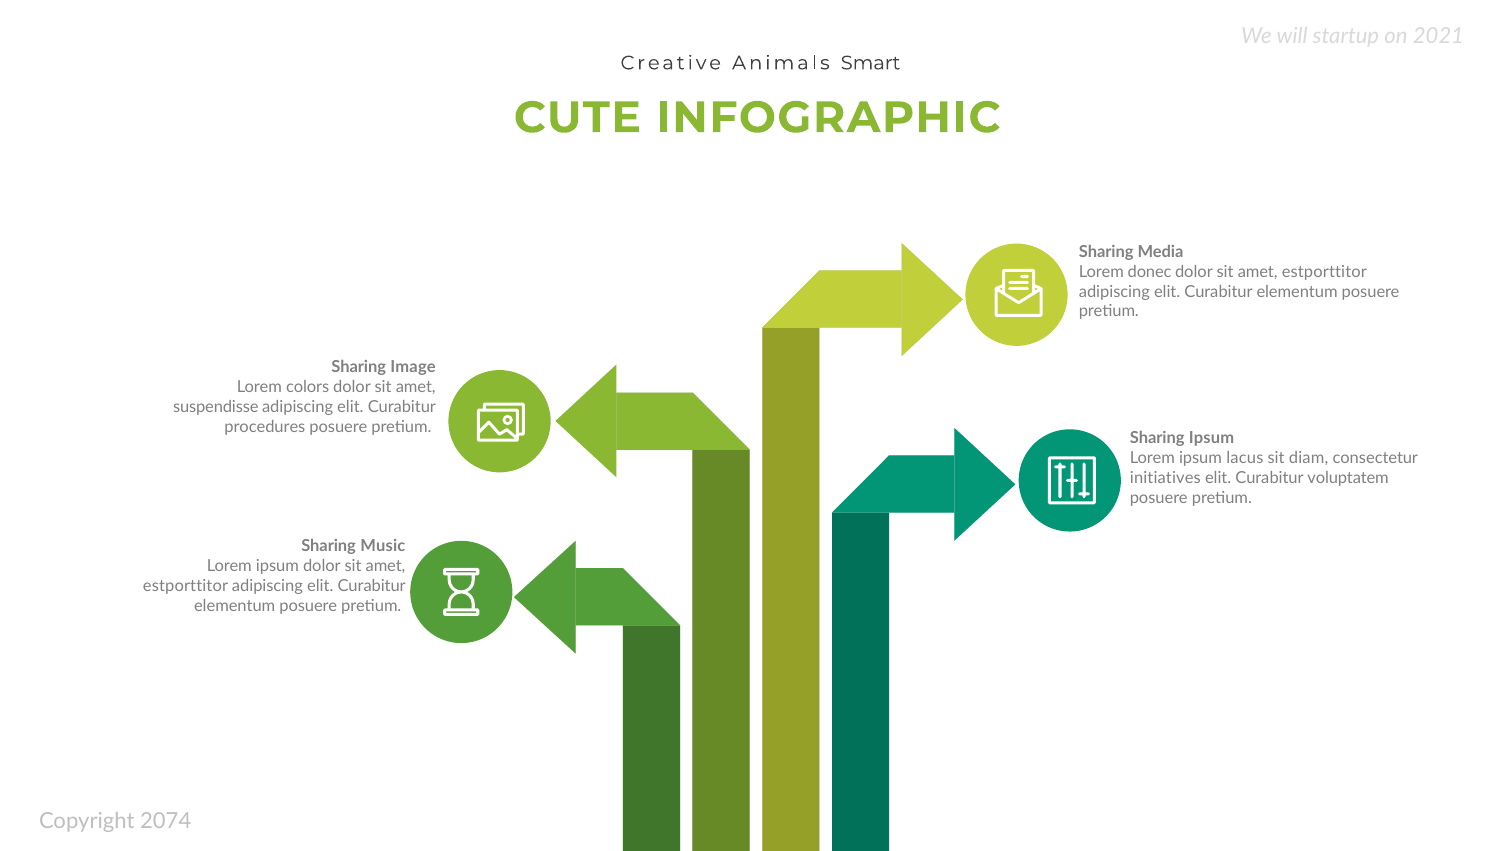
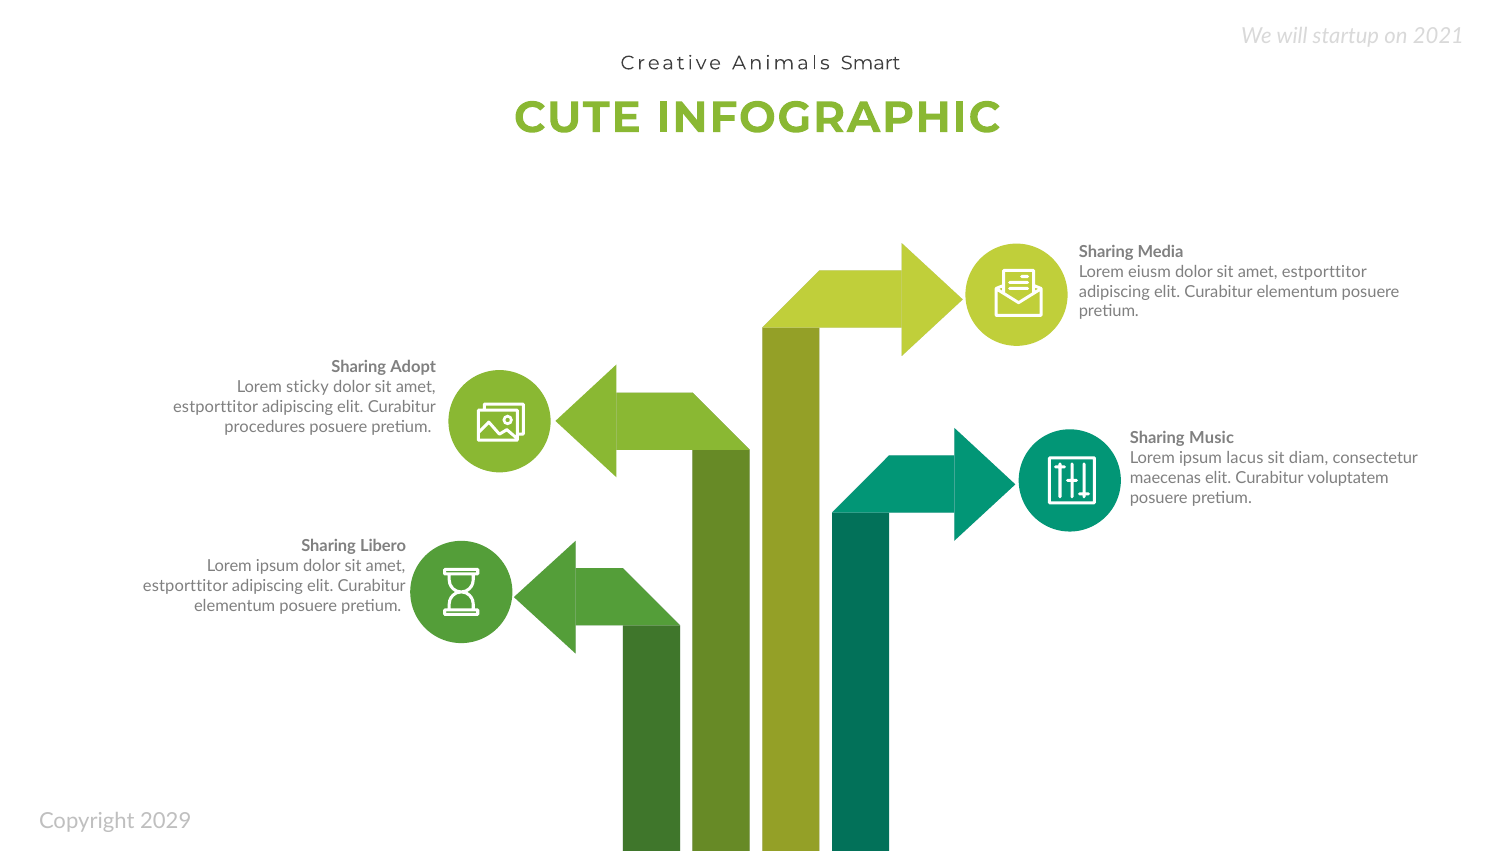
donec: donec -> eiusm
Image: Image -> Adopt
colors: colors -> sticky
suspendisse at (216, 407): suspendisse -> estporttitor
Sharing Ipsum: Ipsum -> Music
initiatives: initiatives -> maecenas
Music: Music -> Libero
2074: 2074 -> 2029
